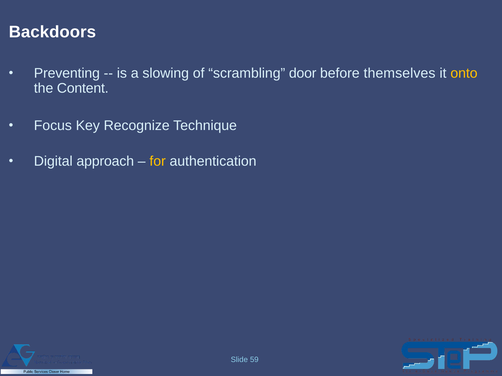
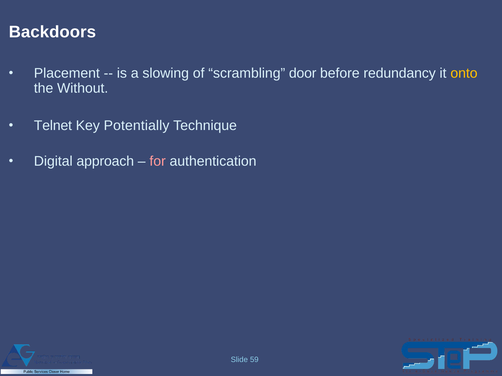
Preventing: Preventing -> Placement
themselves: themselves -> redundancy
Content: Content -> Without
Focus: Focus -> Telnet
Recognize: Recognize -> Potentially
for colour: yellow -> pink
